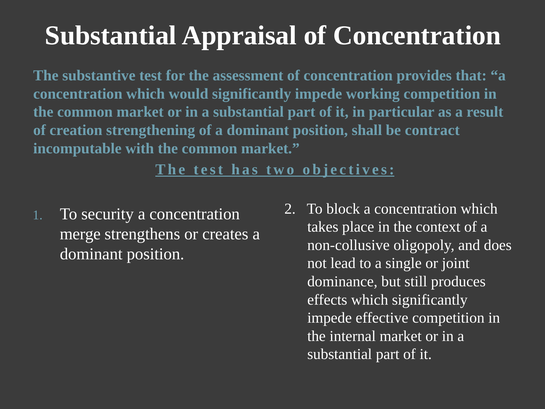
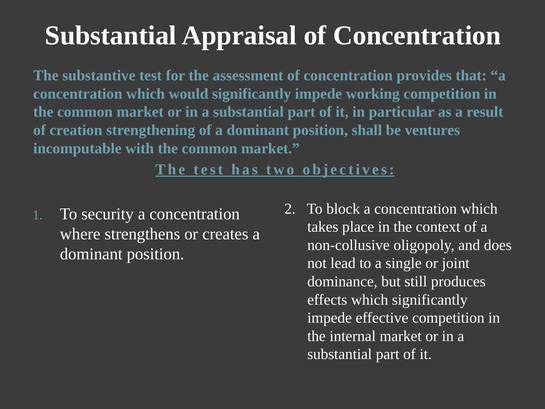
contract: contract -> ventures
merge: merge -> where
